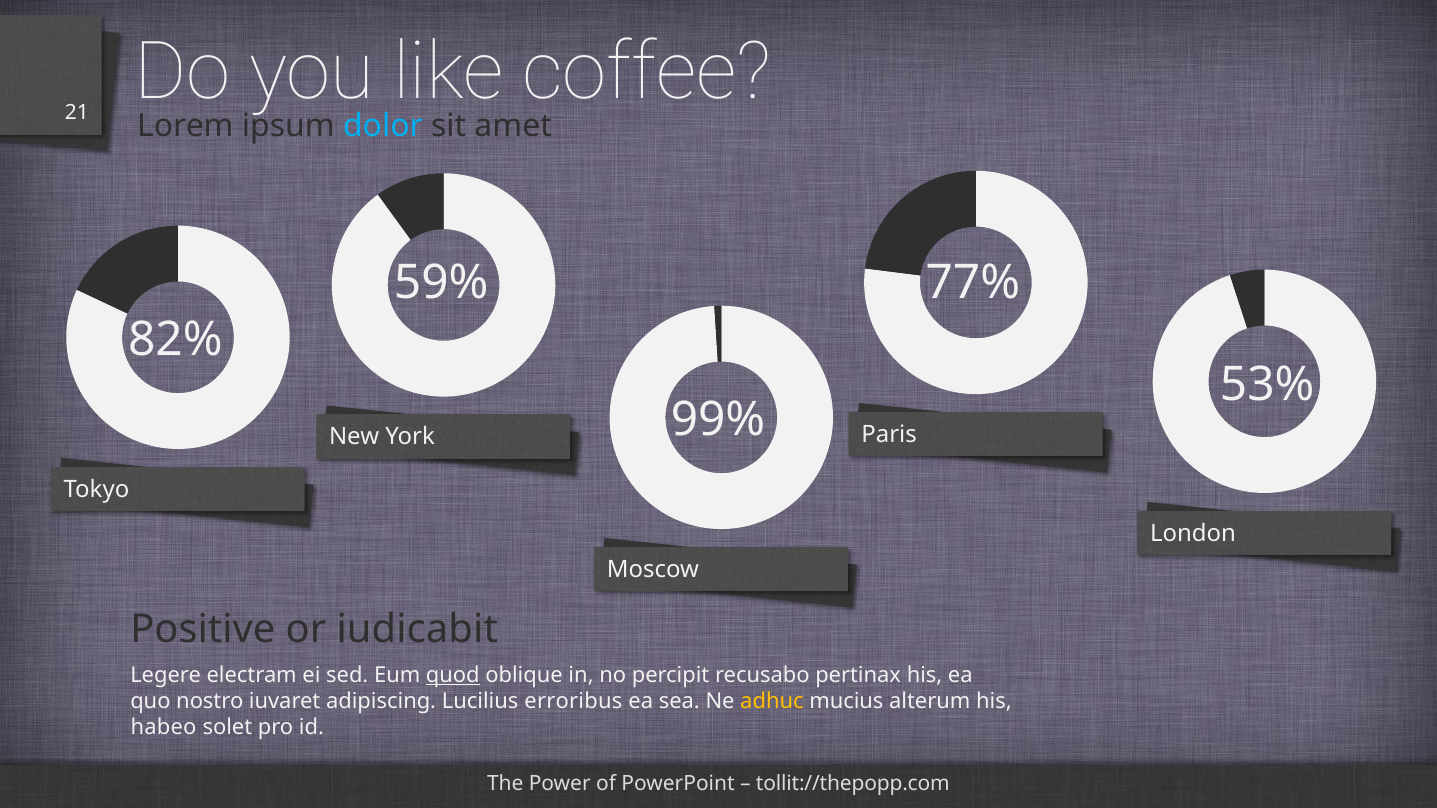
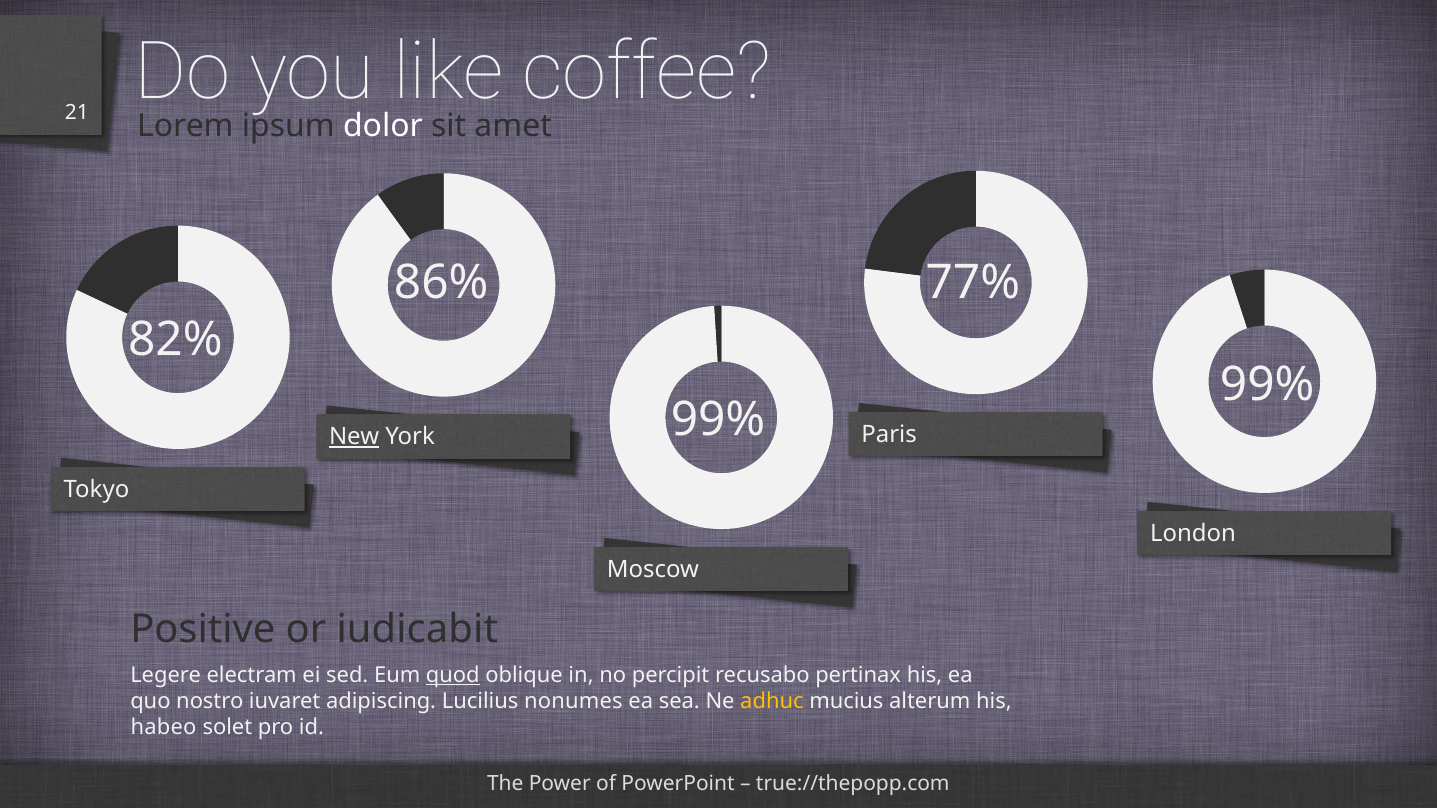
dolor colour: light blue -> white
59%: 59% -> 86%
53% at (1267, 385): 53% -> 99%
New underline: none -> present
erroribus: erroribus -> nonumes
tollit://thepopp.com: tollit://thepopp.com -> true://thepopp.com
